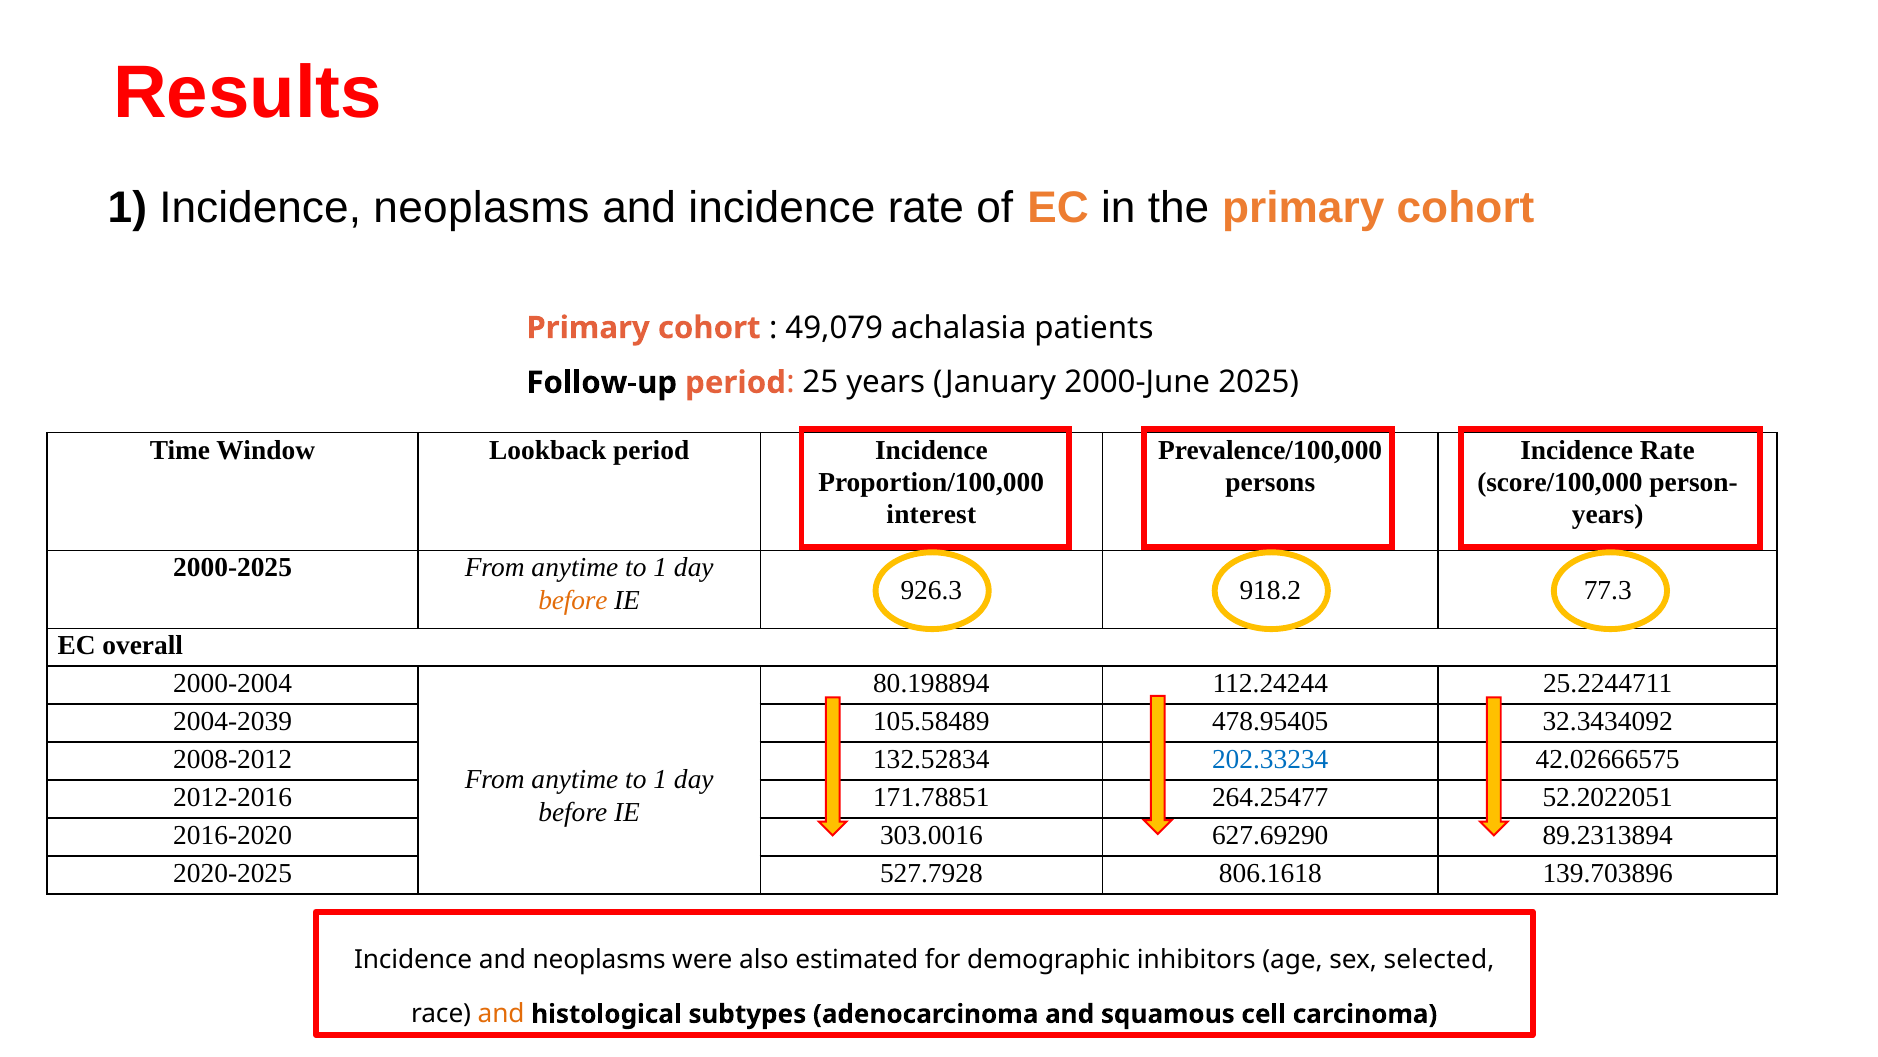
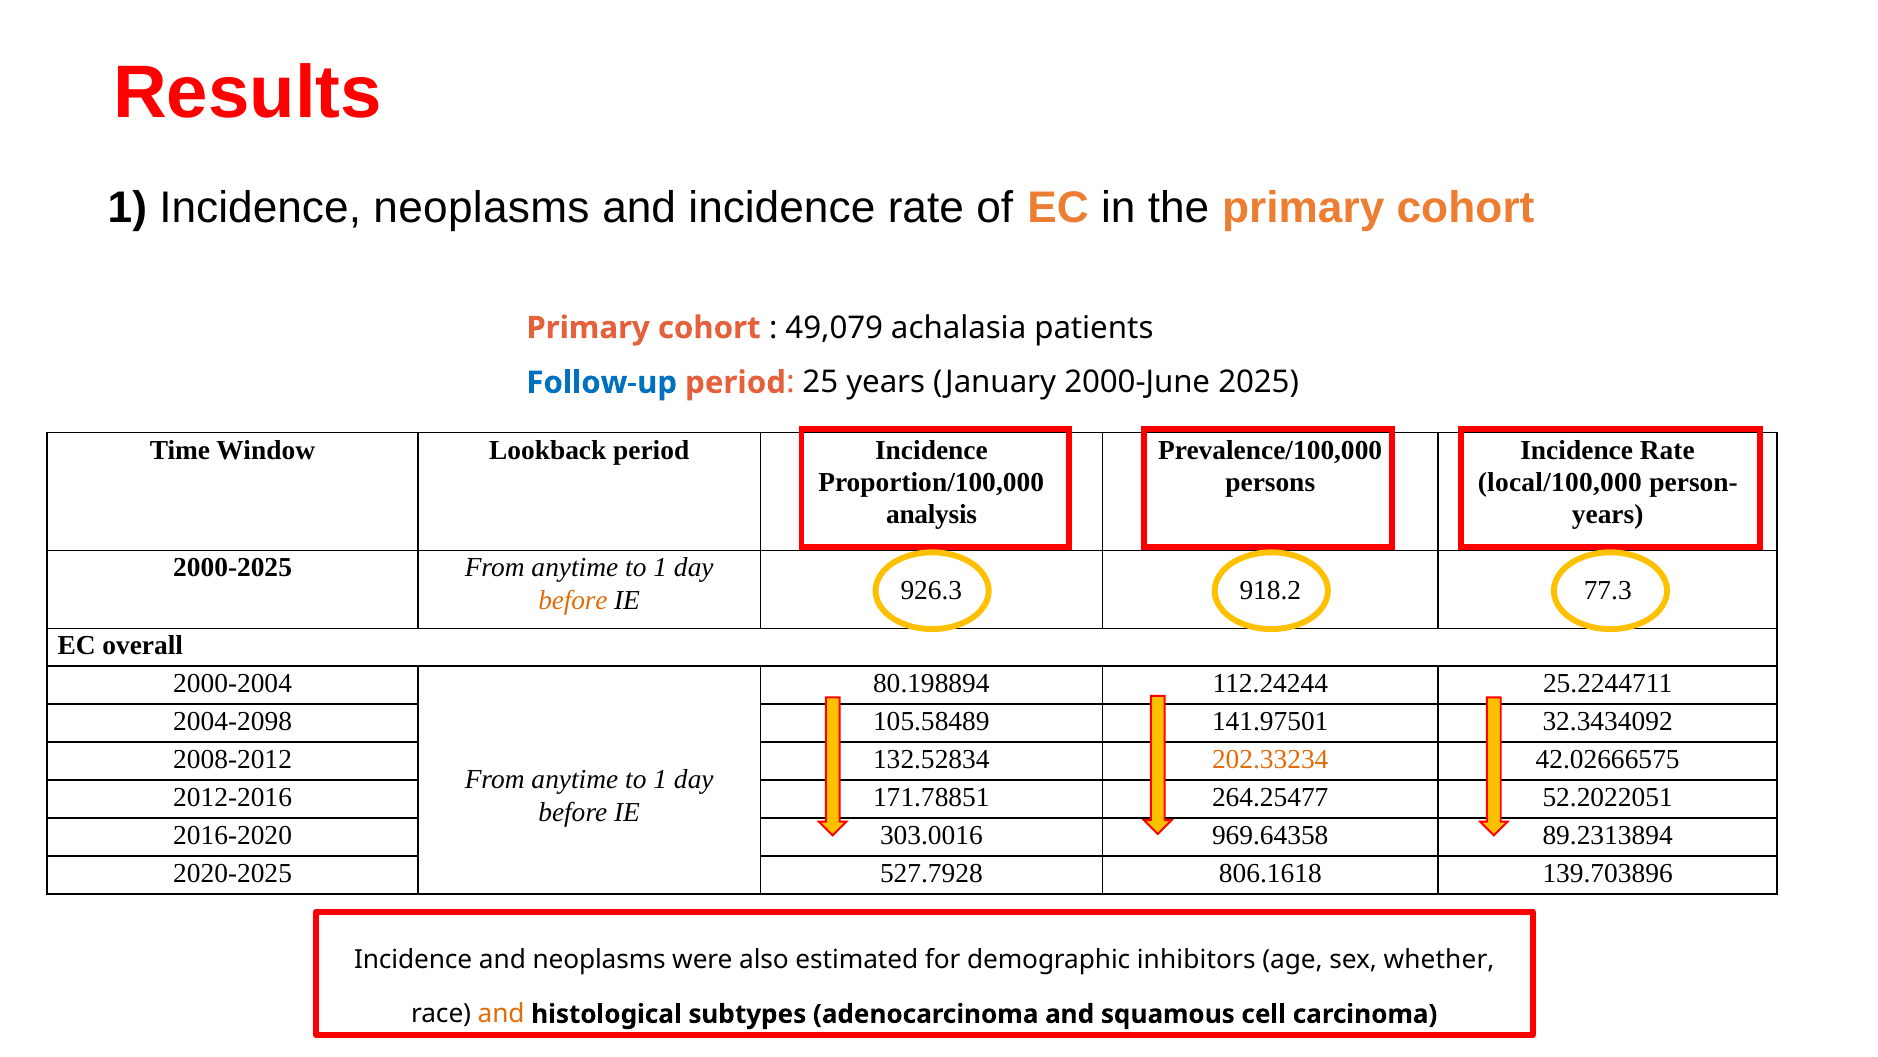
Follow-up colour: black -> blue
score/100,000: score/100,000 -> local/100,000
interest: interest -> analysis
2004-2039: 2004-2039 -> 2004-2098
478.95405: 478.95405 -> 141.97501
202.33234 colour: blue -> orange
627.69290: 627.69290 -> 969.64358
selected: selected -> whether
